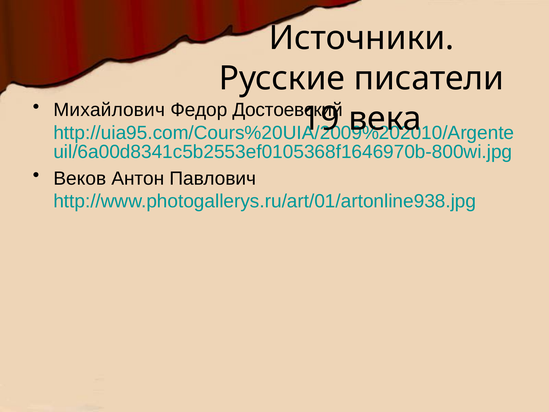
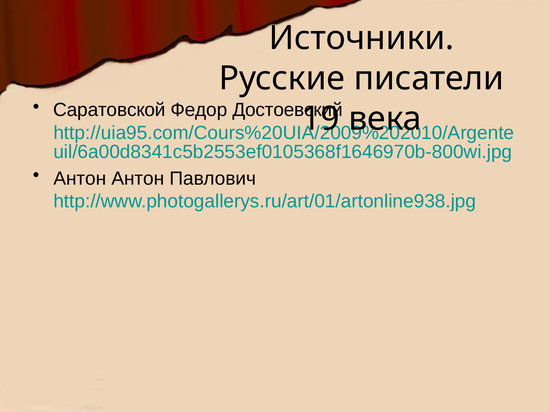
Михайлович: Михайлович -> Саратовской
Веков at (80, 178): Веков -> Антон
